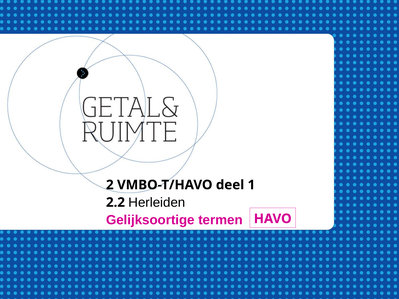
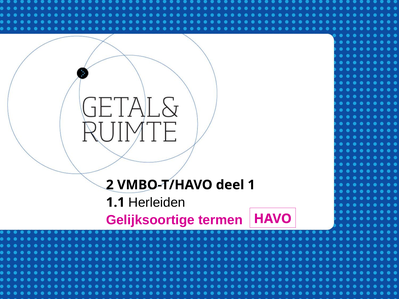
2.2: 2.2 -> 1.1
